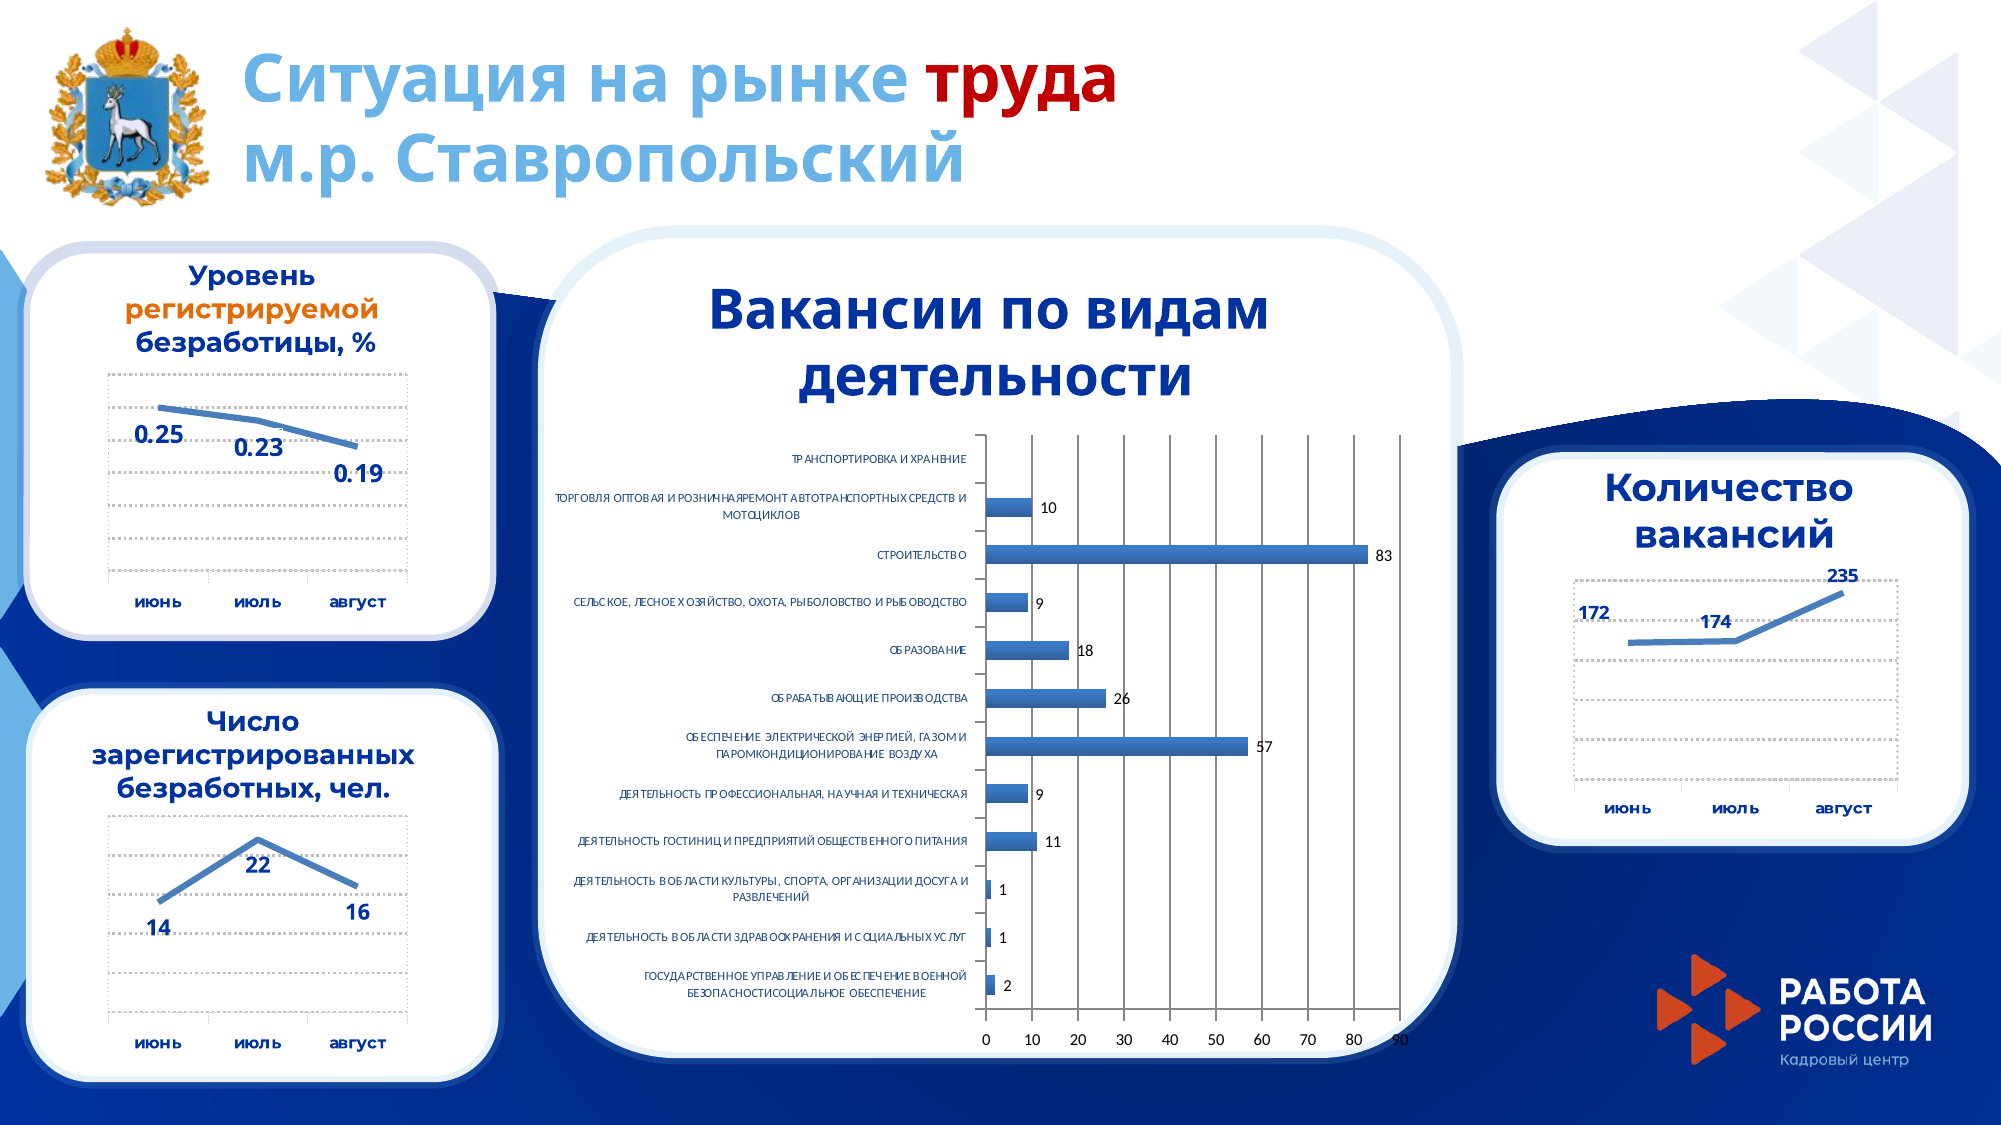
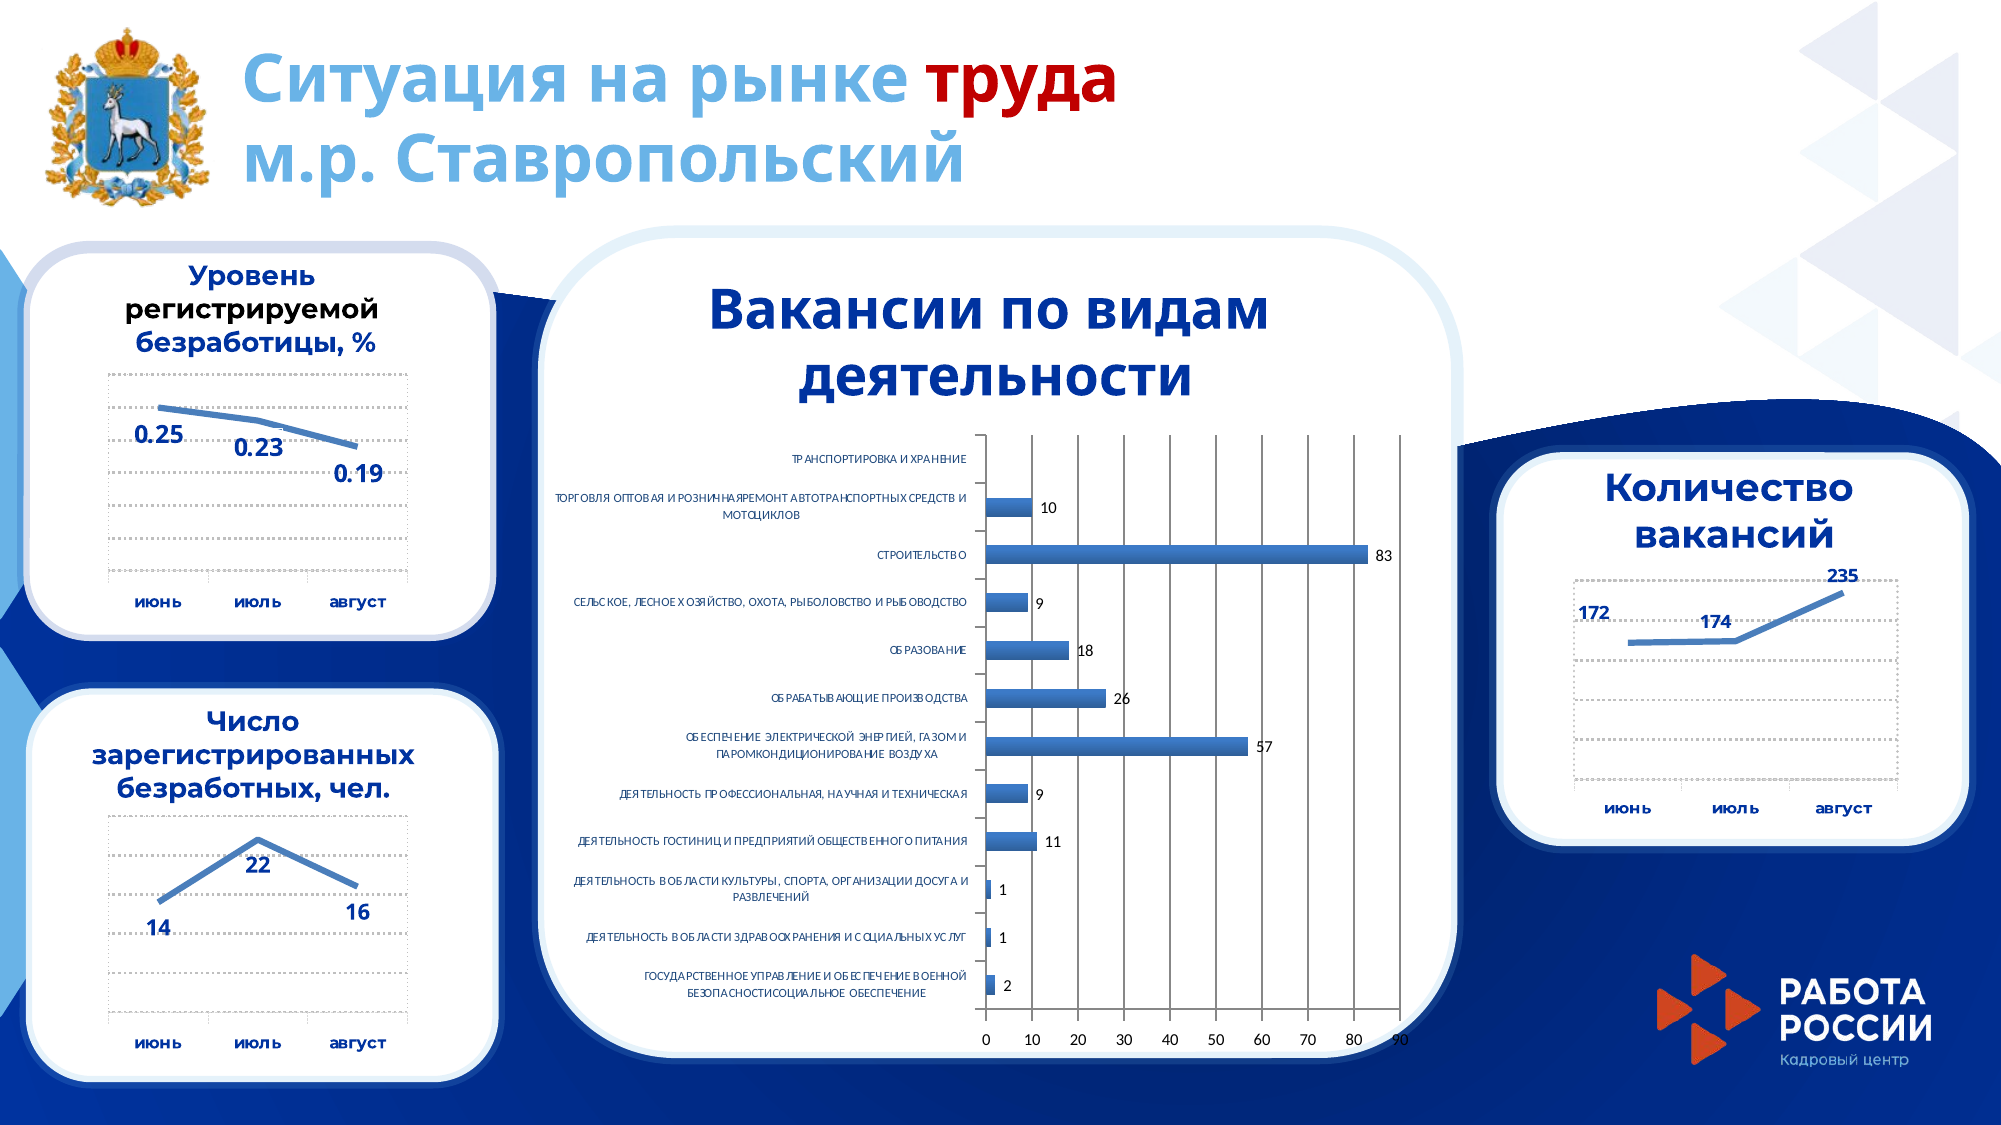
регистрируемой colour: orange -> black
